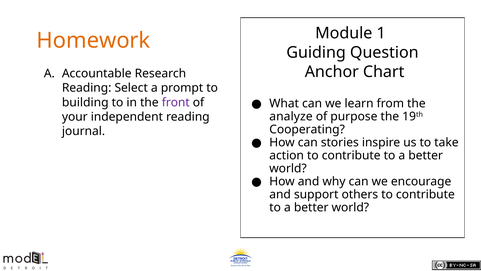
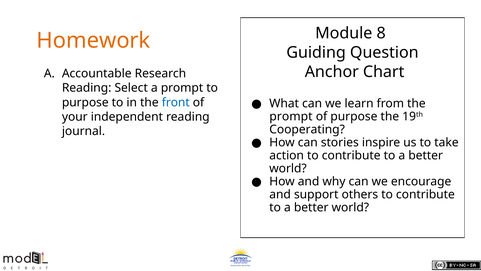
1: 1 -> 8
building at (85, 102): building -> purpose
front colour: purple -> blue
analyze at (291, 116): analyze -> prompt
